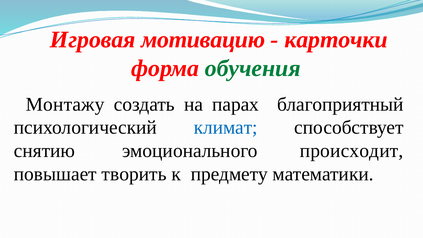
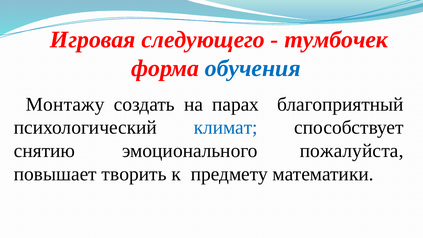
мотивацию: мотивацию -> следующего
карточки: карточки -> тумбочек
обучения colour: green -> blue
происходит: происходит -> пожалуйста
